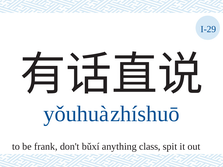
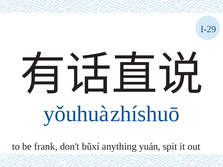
class: class -> yuán
